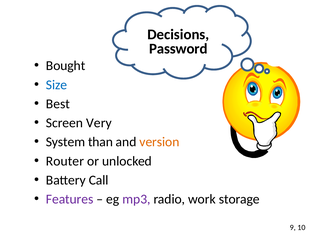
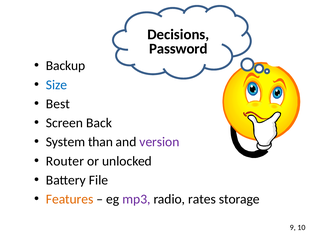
Bought: Bought -> Backup
Very: Very -> Back
version colour: orange -> purple
Call: Call -> File
Features colour: purple -> orange
work: work -> rates
